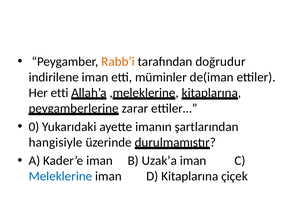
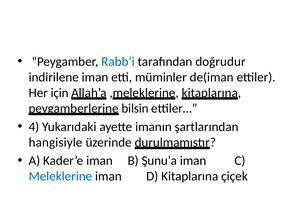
Rabb’i colour: orange -> blue
Her etti: etti -> için
zarar: zarar -> bilsin
0: 0 -> 4
Uzak’a: Uzak’a -> Şunu’a
